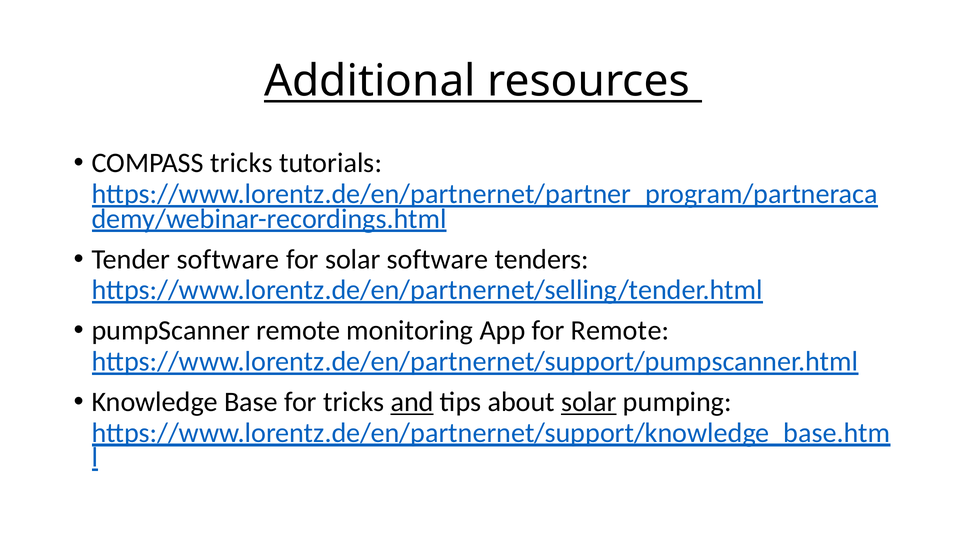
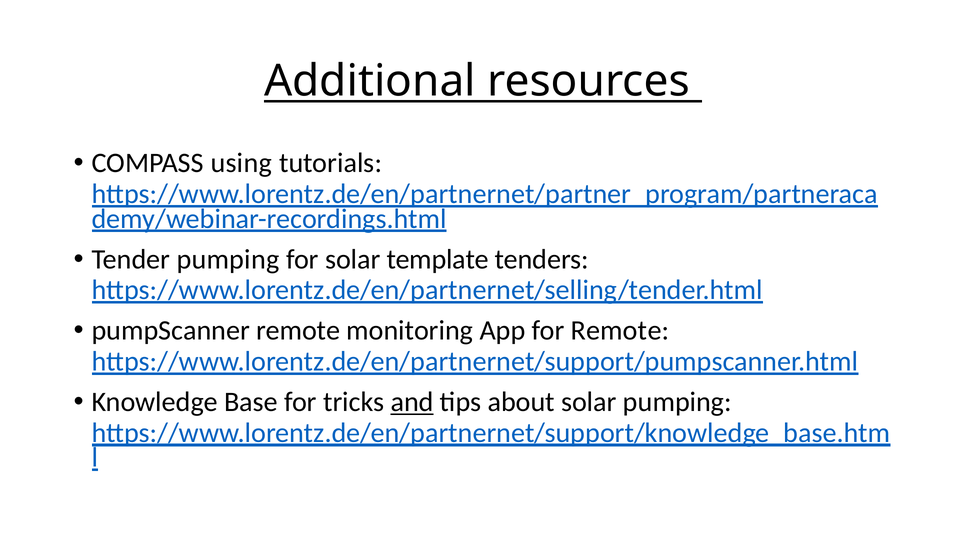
COMPASS tricks: tricks -> using
Tender software: software -> pumping
solar software: software -> template
solar at (589, 402) underline: present -> none
